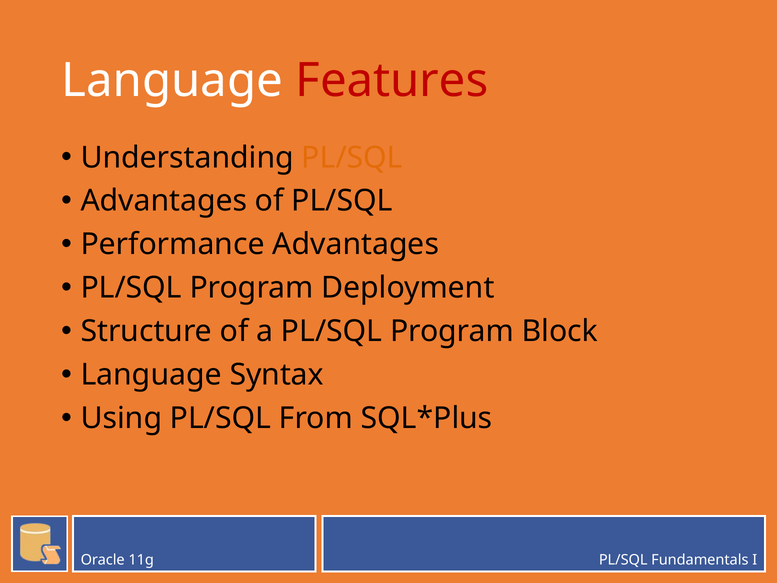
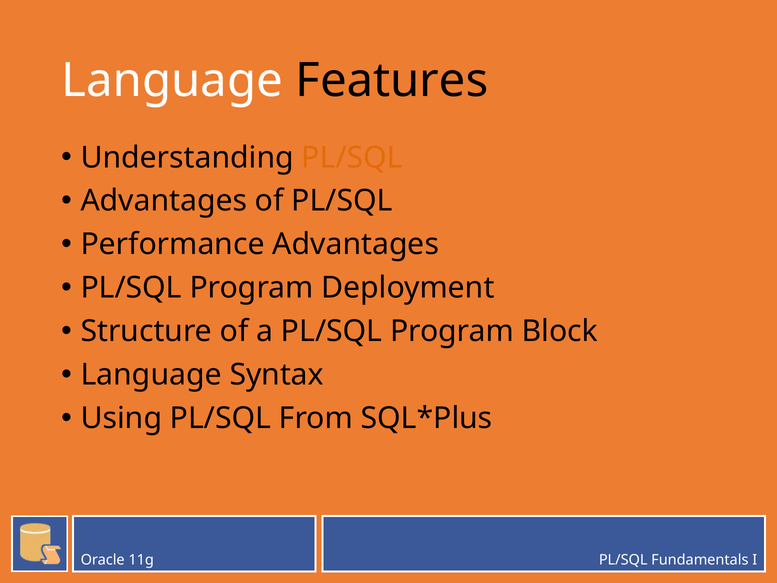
Features colour: red -> black
